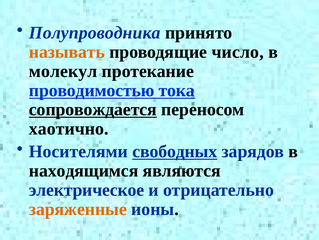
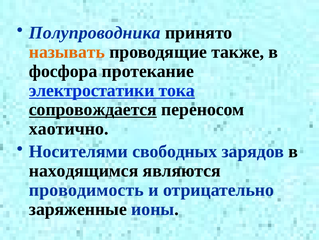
число: число -> также
молекул: молекул -> фосфора
проводимостью: проводимостью -> электростатики
свободных underline: present -> none
электрическое: электрическое -> проводимость
заряженные colour: orange -> black
